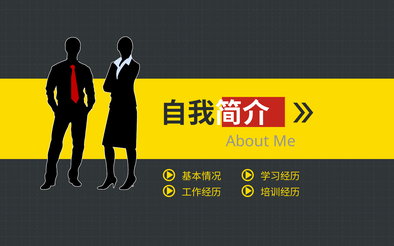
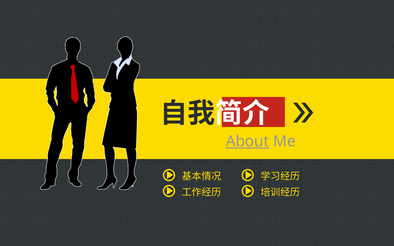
About underline: none -> present
